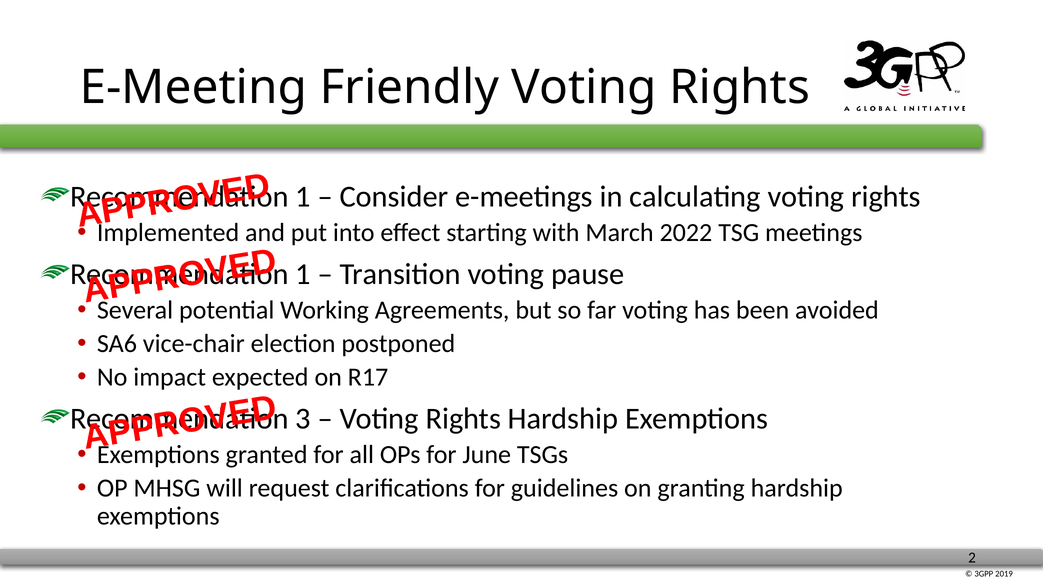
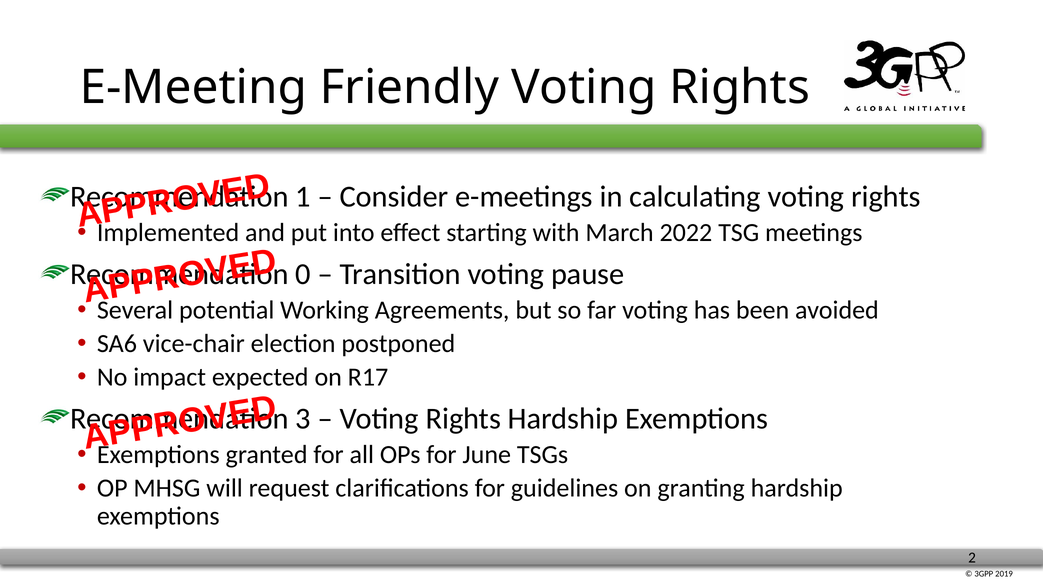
1 at (303, 274): 1 -> 0
